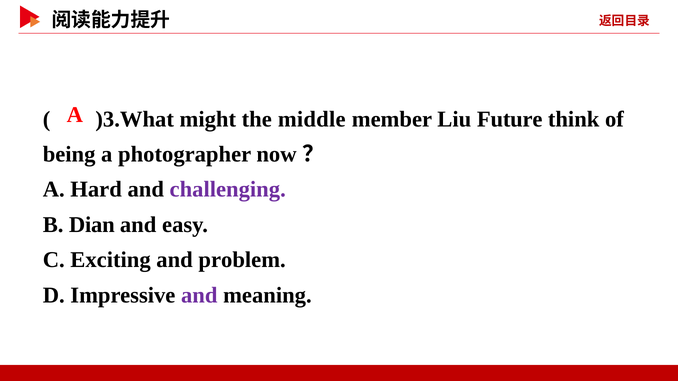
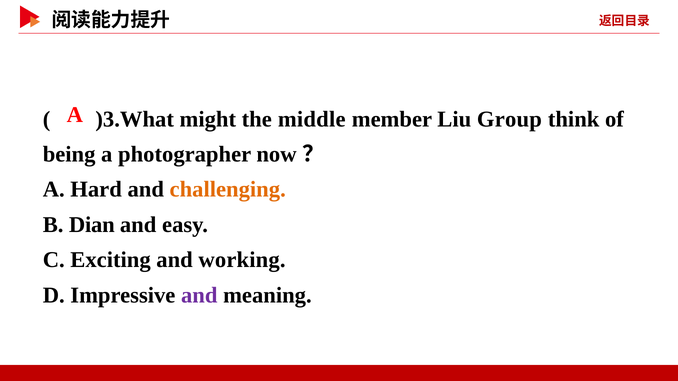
Future: Future -> Group
challenging colour: purple -> orange
problem: problem -> working
